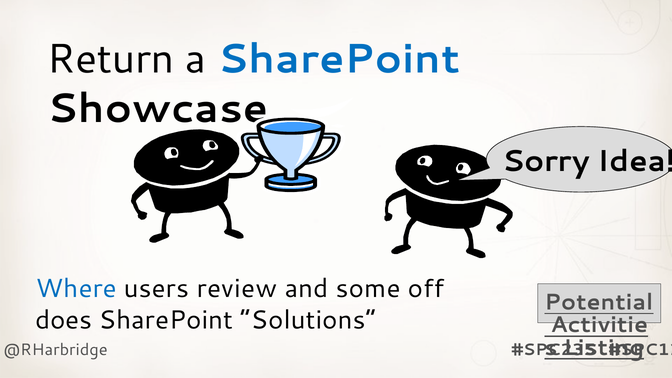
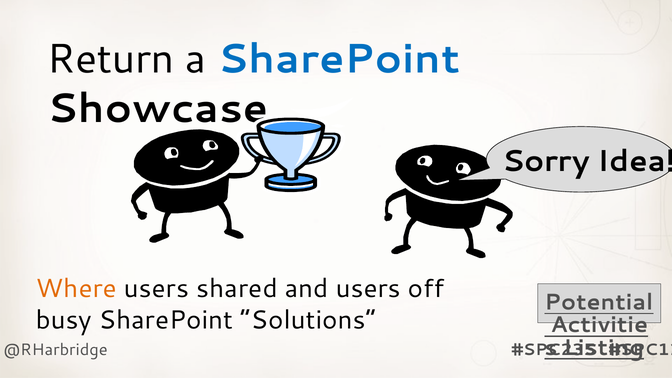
Where colour: blue -> orange
review: review -> shared
and some: some -> users
does: does -> busy
